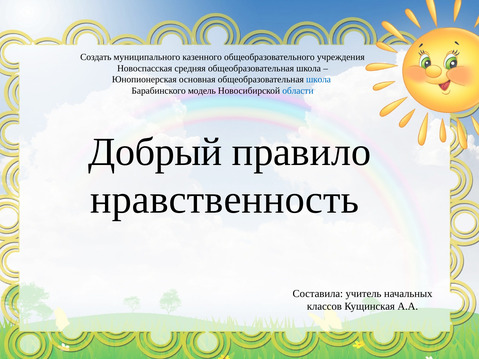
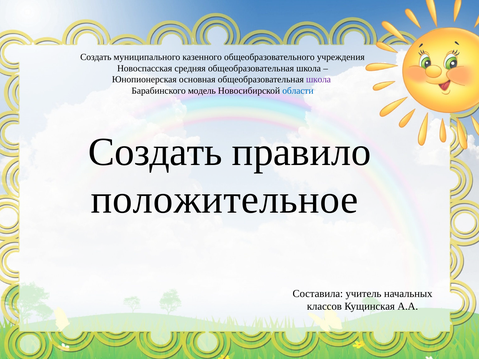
школа at (319, 80) colour: blue -> purple
Добрый at (155, 152): Добрый -> Создать
нравственность: нравственность -> положительное
